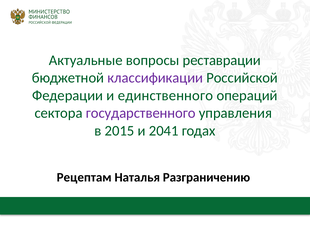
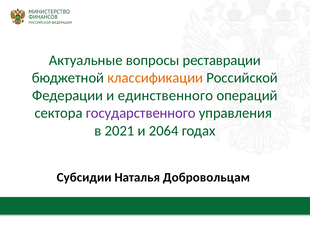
классификации colour: purple -> orange
2015: 2015 -> 2021
2041: 2041 -> 2064
Рецептам: Рецептам -> Субсидии
Разграничению: Разграничению -> Добровольцам
